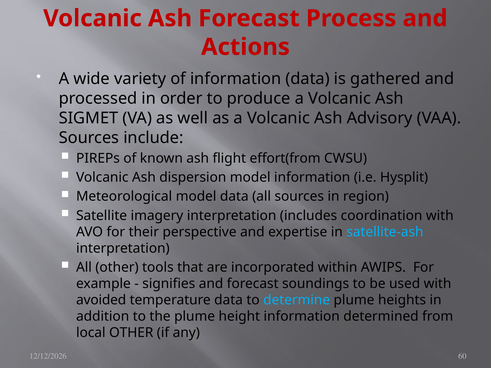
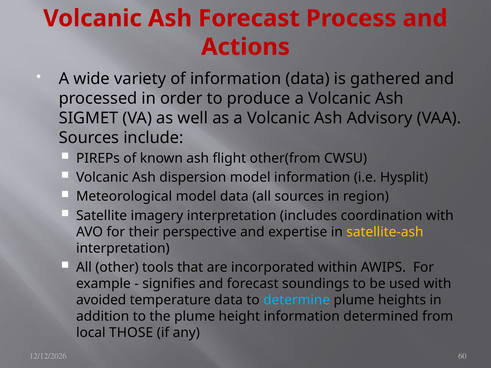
effort(from: effort(from -> other(from
satellite-ash colour: light blue -> yellow
local OTHER: OTHER -> THOSE
